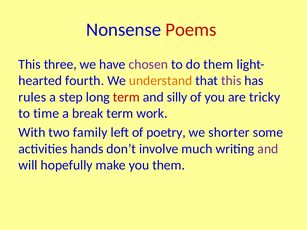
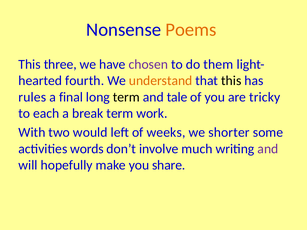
Poems colour: red -> orange
this at (231, 81) colour: purple -> black
step: step -> final
term at (126, 97) colour: red -> black
silly: silly -> tale
time: time -> each
family: family -> would
poetry: poetry -> weeks
hands: hands -> words
you them: them -> share
